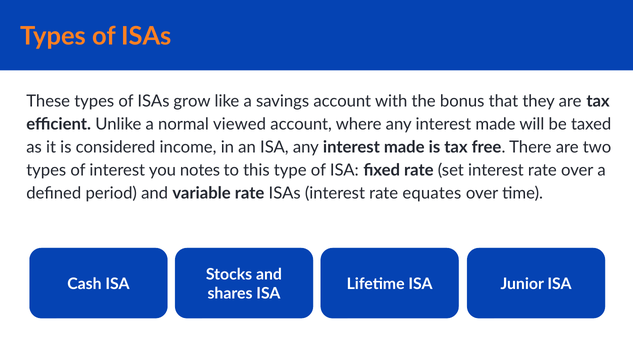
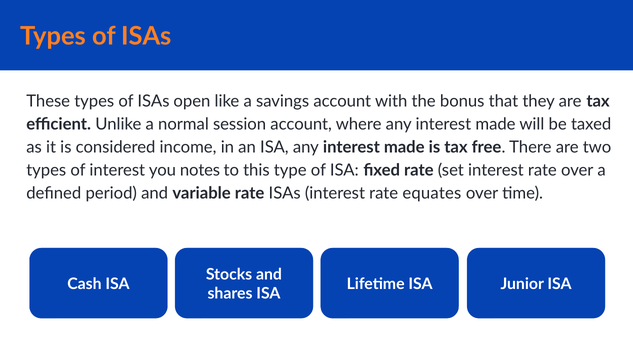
grow: grow -> open
viewed: viewed -> session
